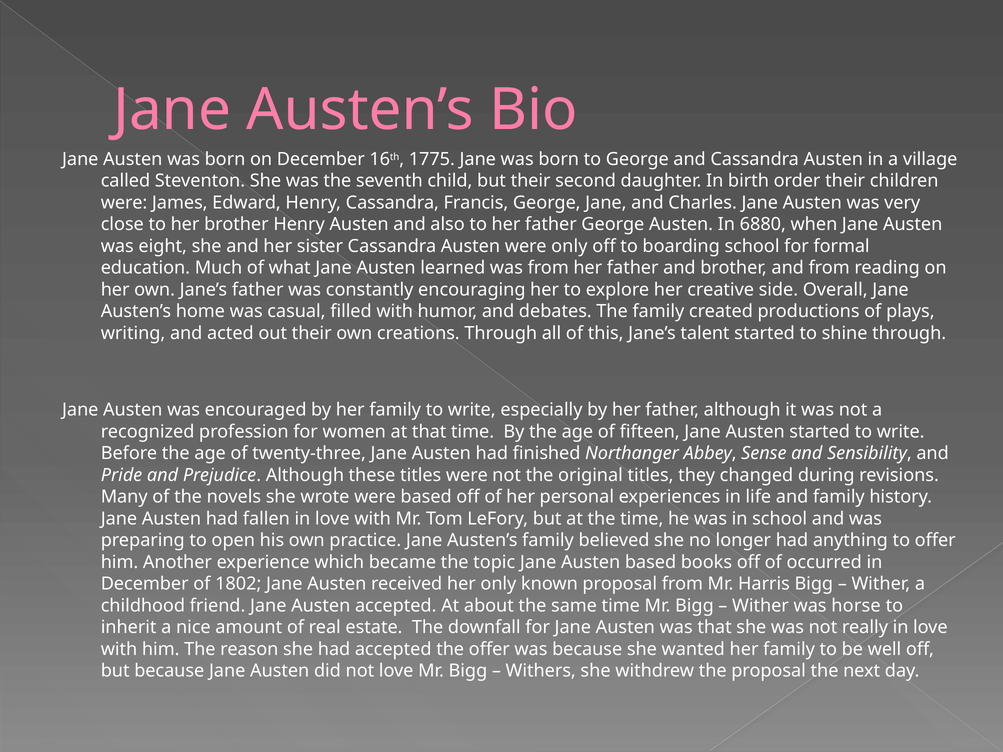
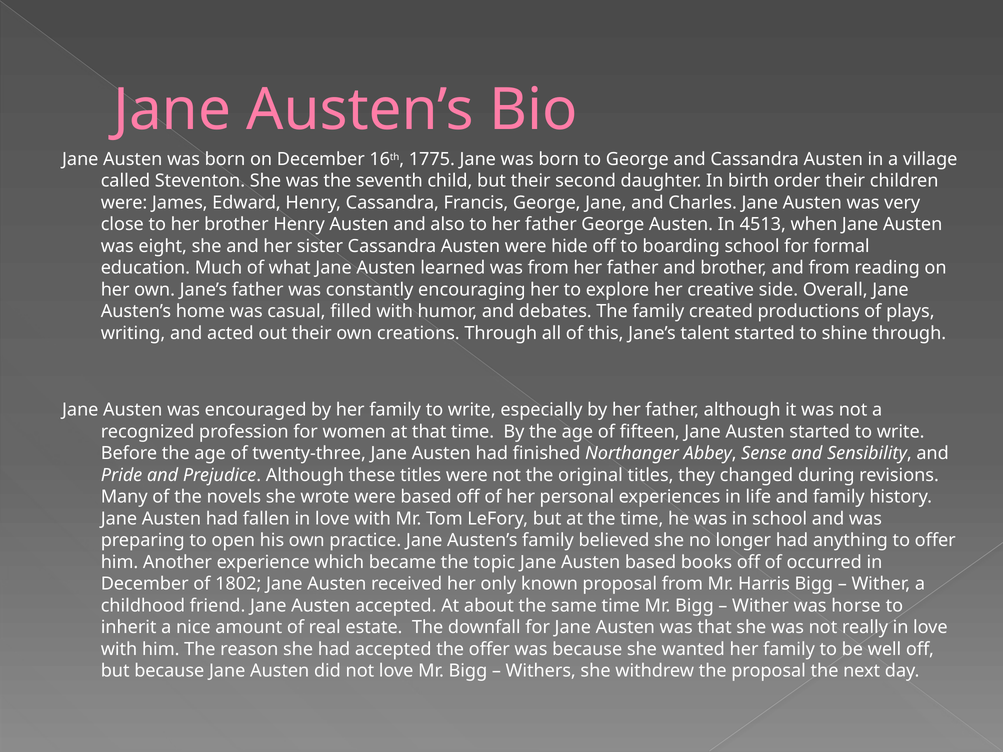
6880: 6880 -> 4513
were only: only -> hide
